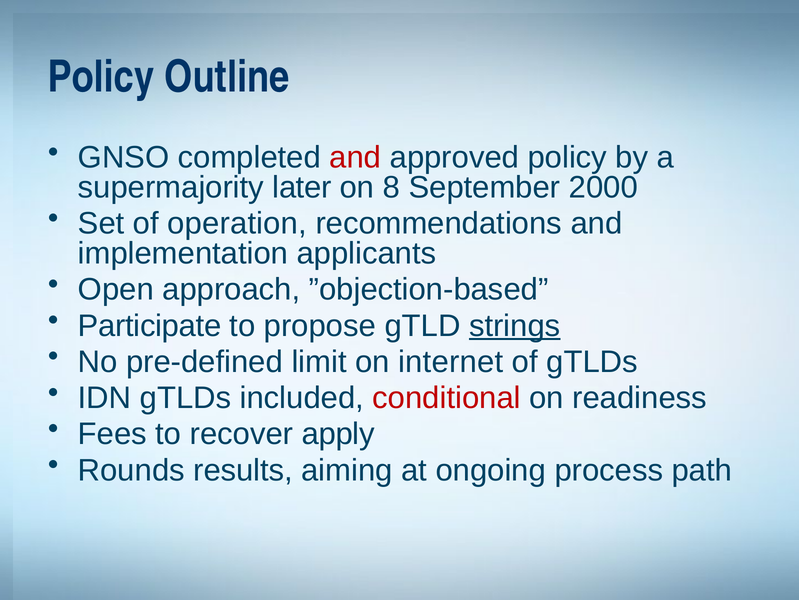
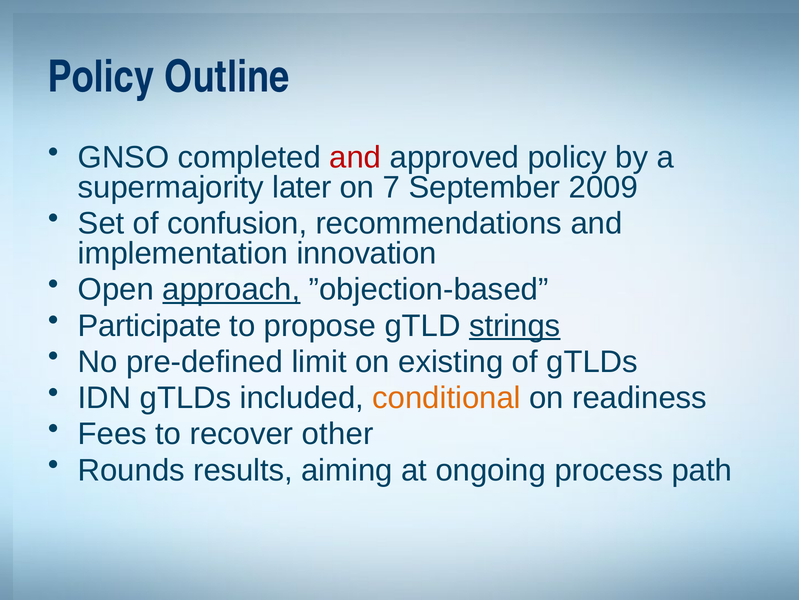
8: 8 -> 7
2000: 2000 -> 2009
operation: operation -> confusion
applicants: applicants -> innovation
approach underline: none -> present
internet: internet -> existing
conditional colour: red -> orange
apply: apply -> other
